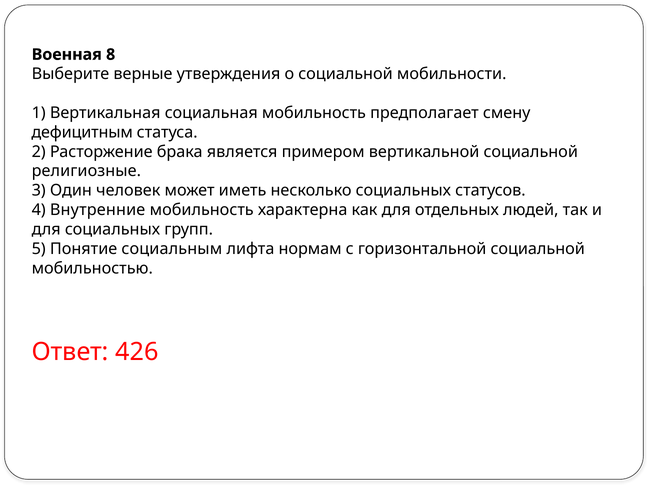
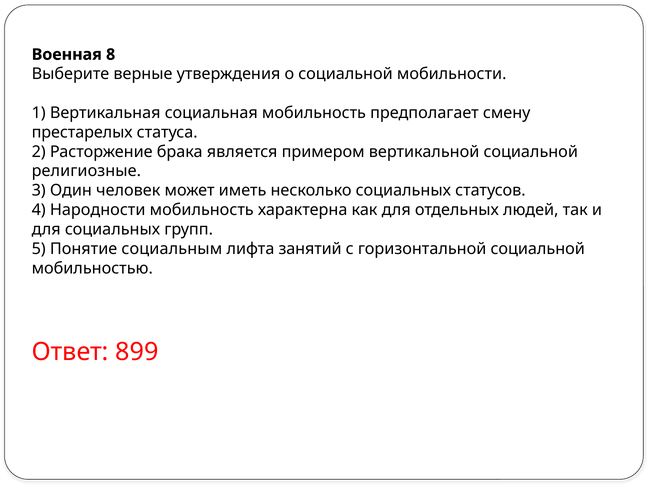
дефицитным: дефицитным -> престарелых
Внутренние: Внутренние -> Народности
нормам: нормам -> занятий
426: 426 -> 899
